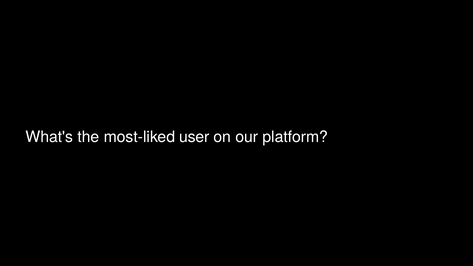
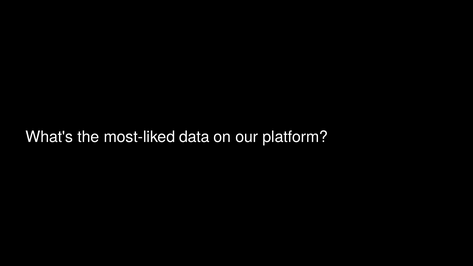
user: user -> data
